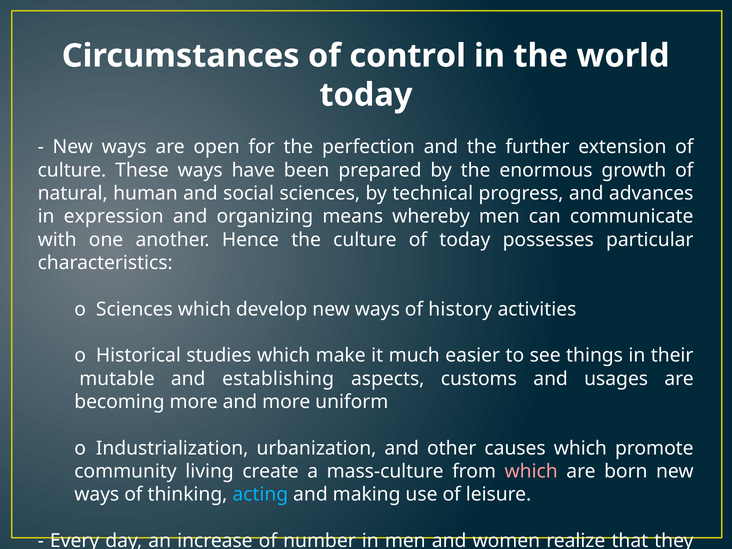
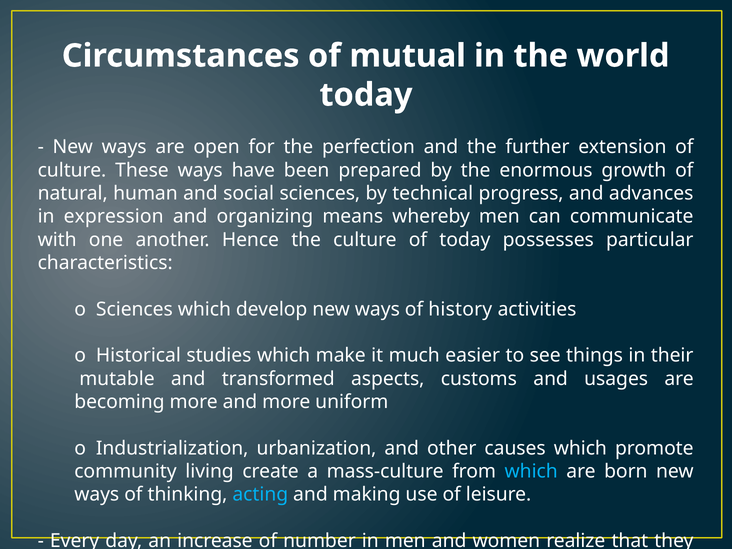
control: control -> mutual
establishing: establishing -> transformed
which at (531, 471) colour: pink -> light blue
